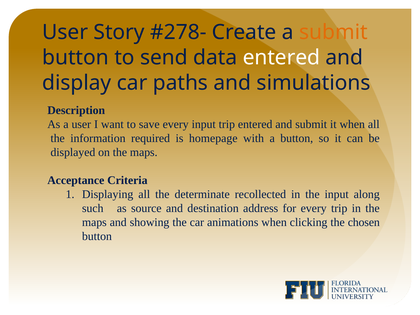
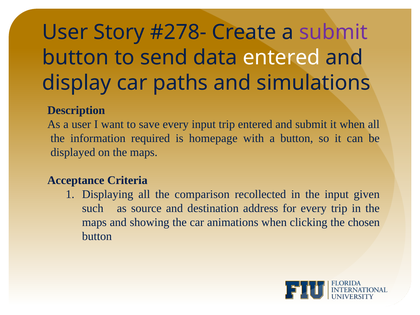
submit at (333, 32) colour: orange -> purple
determinate: determinate -> comparison
along: along -> given
